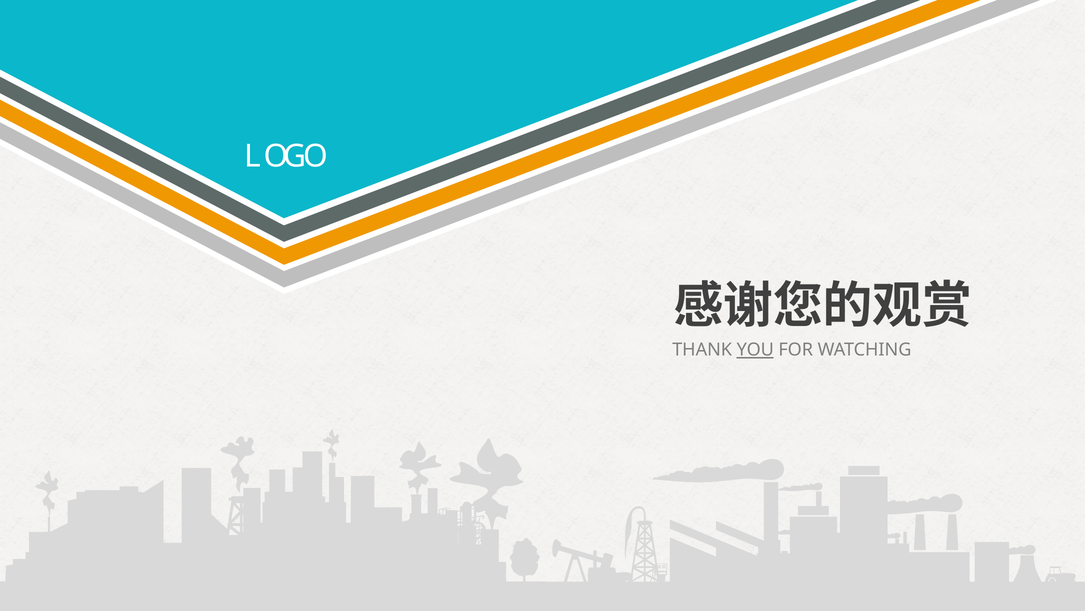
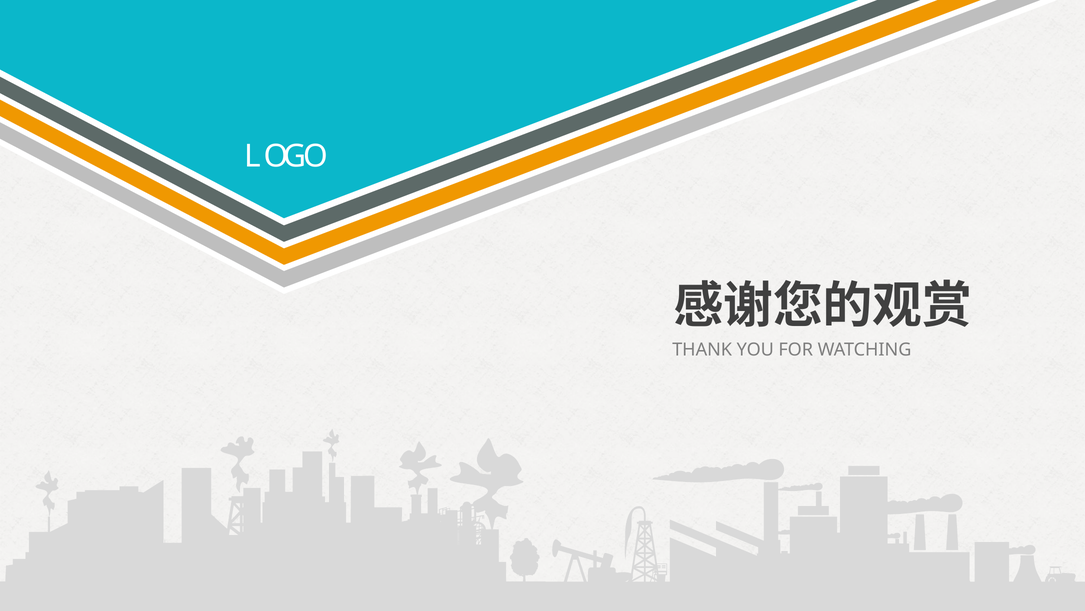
YOU underline: present -> none
